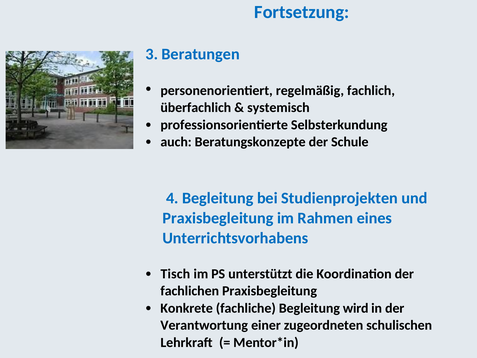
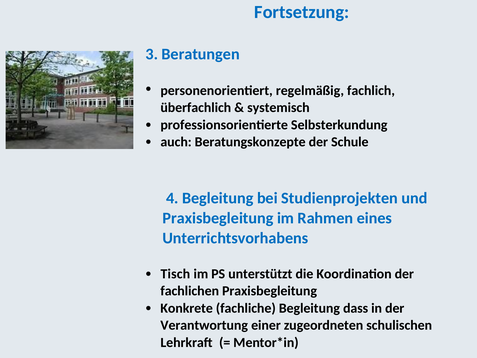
wird: wird -> dass
